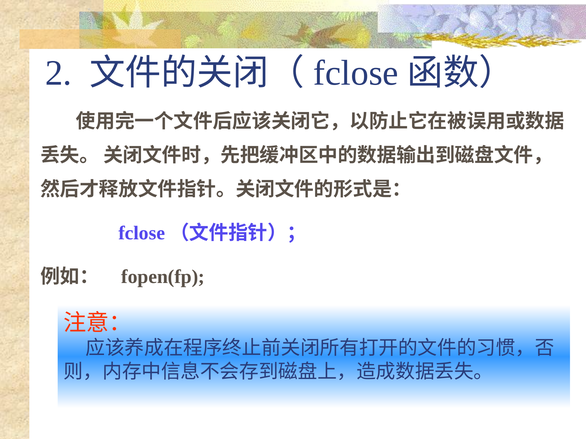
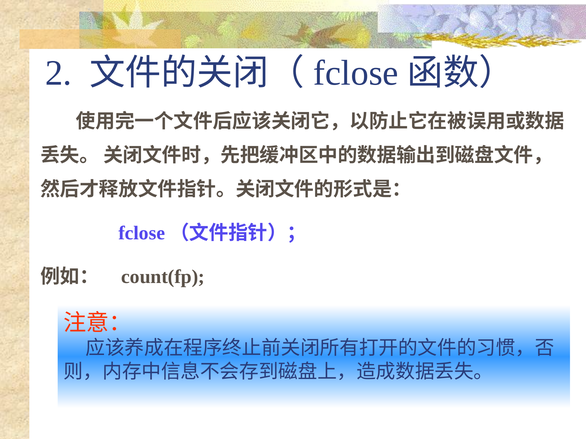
fopen(fp: fopen(fp -> count(fp
